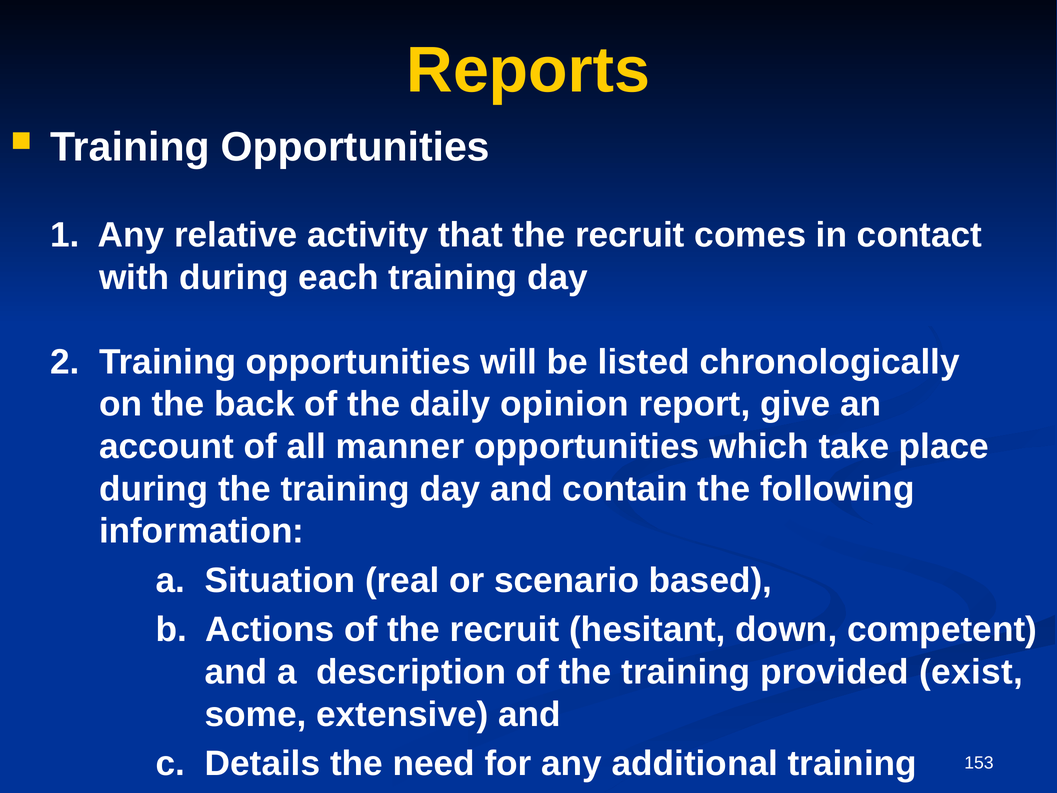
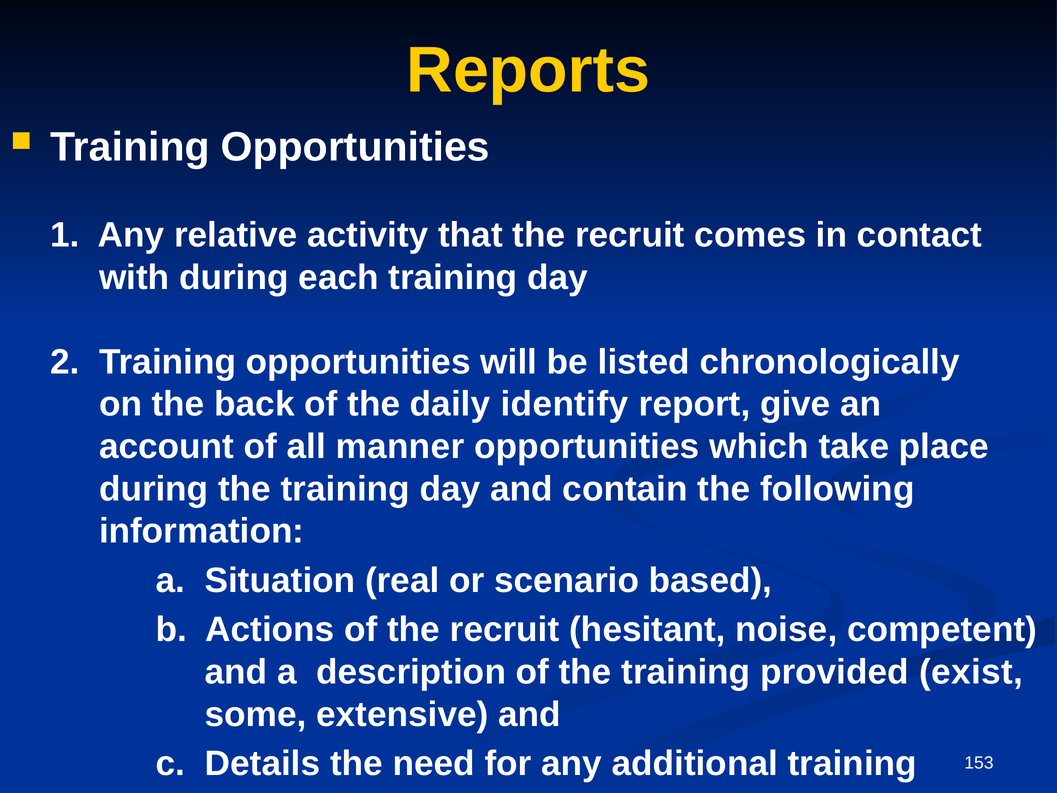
opinion: opinion -> identify
down: down -> noise
